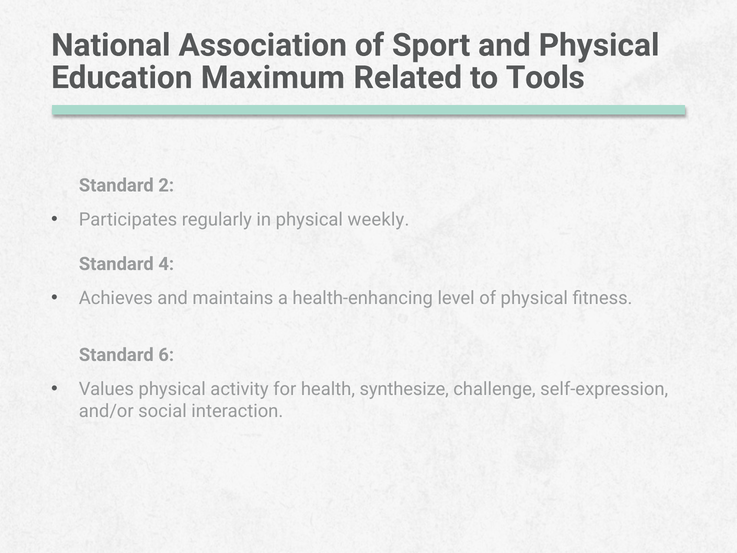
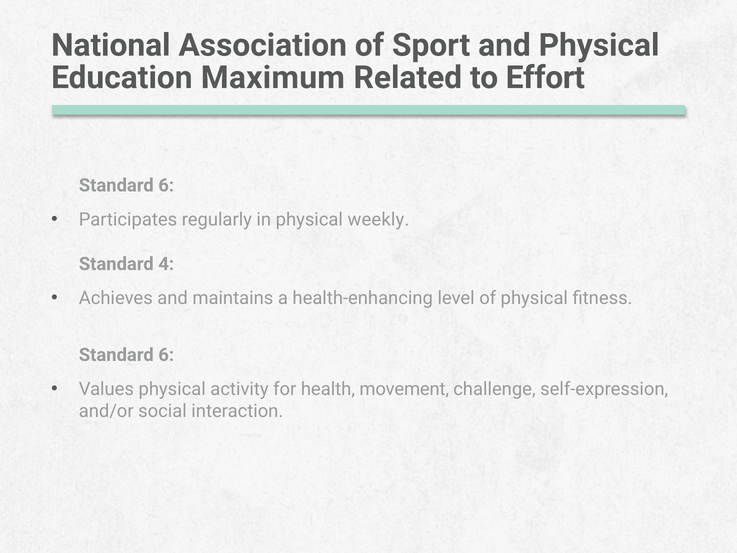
Tools: Tools -> Effort
2 at (166, 185): 2 -> 6
synthesize: synthesize -> movement
